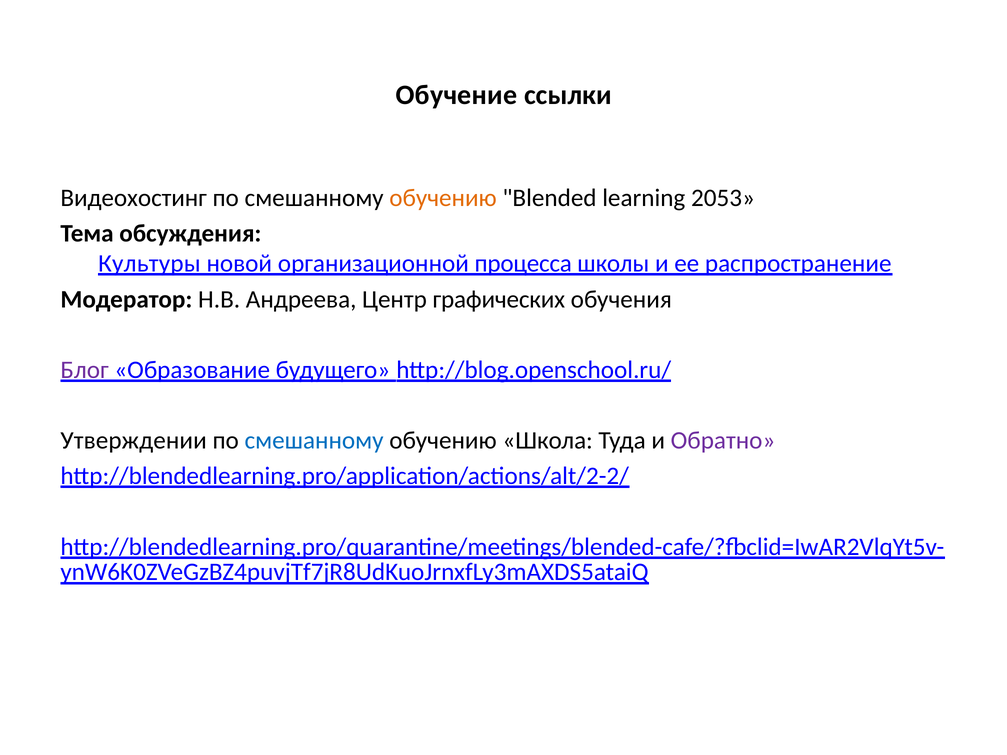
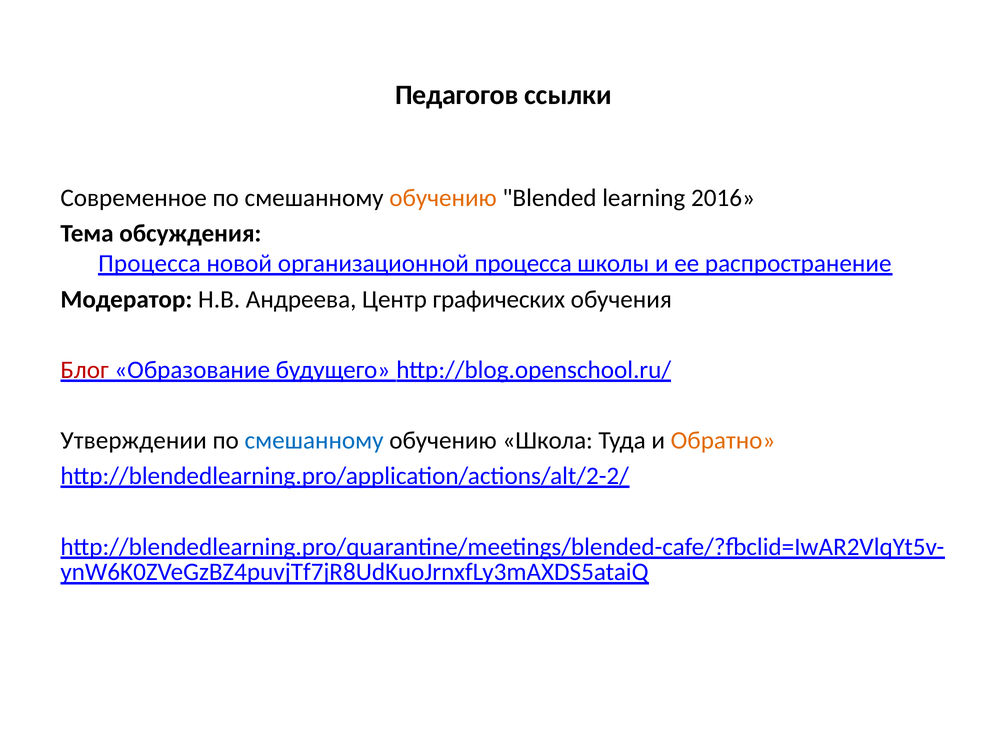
Обучение: Обучение -> Педагогов
Видеохостинг: Видеохостинг -> Современное
2053: 2053 -> 2016
Культуры at (149, 264): Культуры -> Процесса
Блог colour: purple -> red
Обратно colour: purple -> orange
